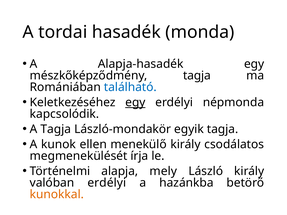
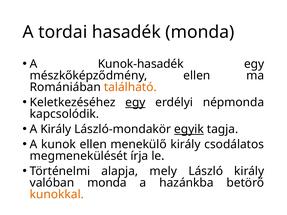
Alapja-hasadék: Alapja-hasadék -> Kunok-hasadék
mészkőképződmény tagja: tagja -> ellen
található colour: blue -> orange
A Tagja: Tagja -> Király
egyik underline: none -> present
valóban erdélyi: erdélyi -> monda
